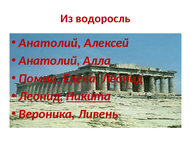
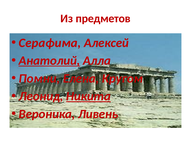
водоросль: водоросль -> предметов
Анатолий at (50, 43): Анатолий -> Серафима
Анатолий at (49, 61) underline: none -> present
Елена Леонид: Леонид -> Кругом
